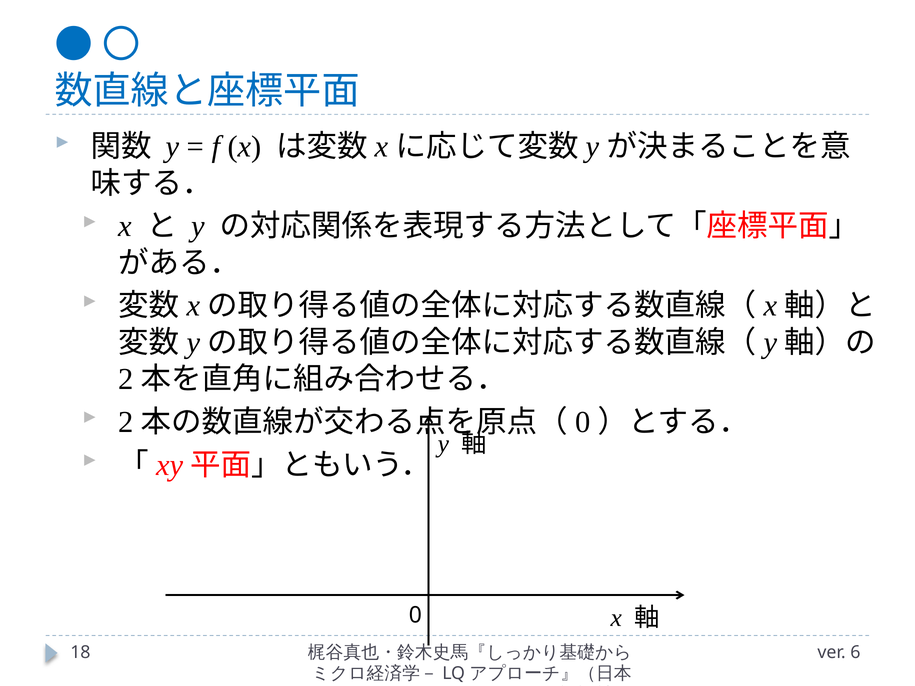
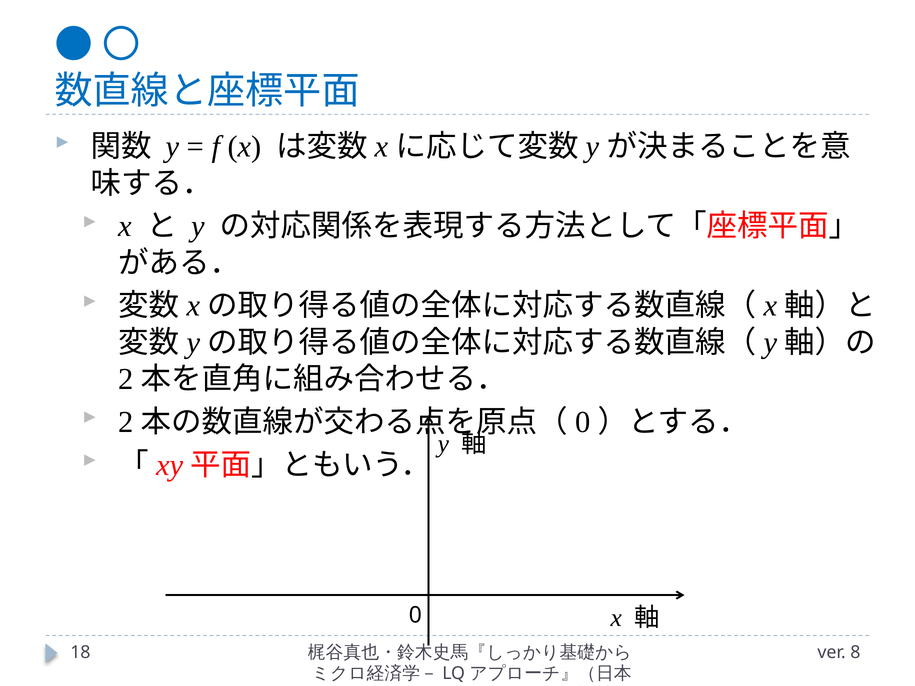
6: 6 -> 8
